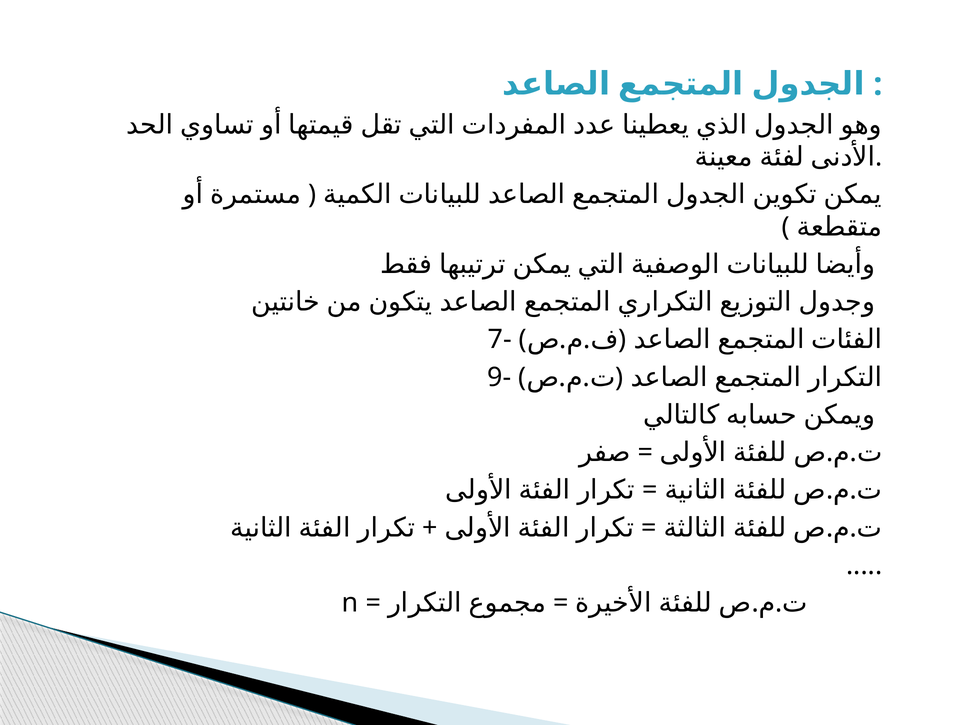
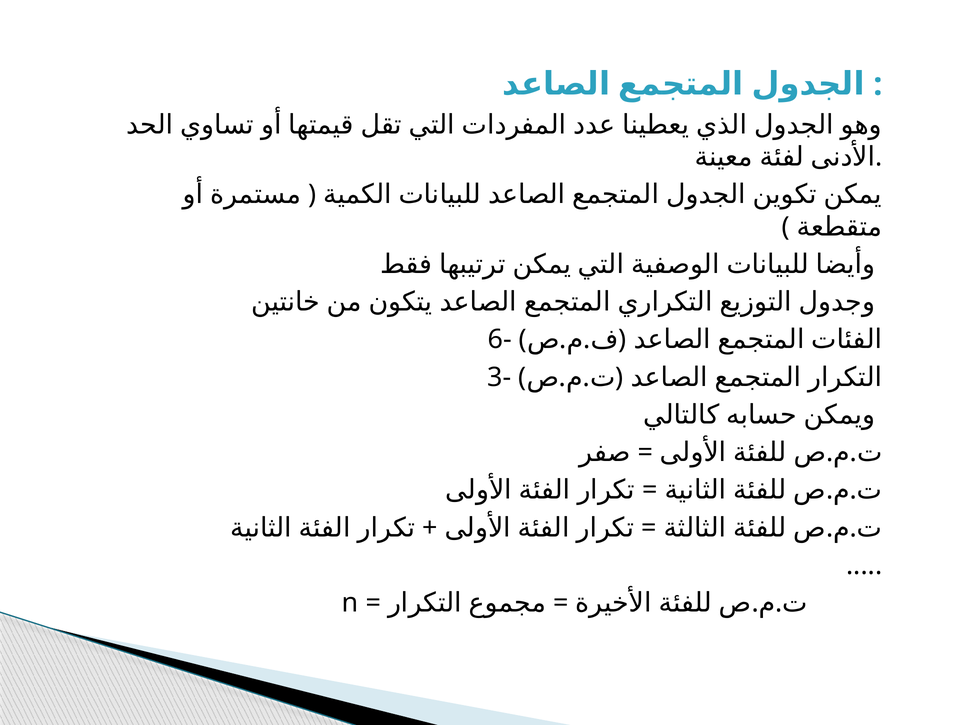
7-: 7- -> 6-
9-: 9- -> 3-
